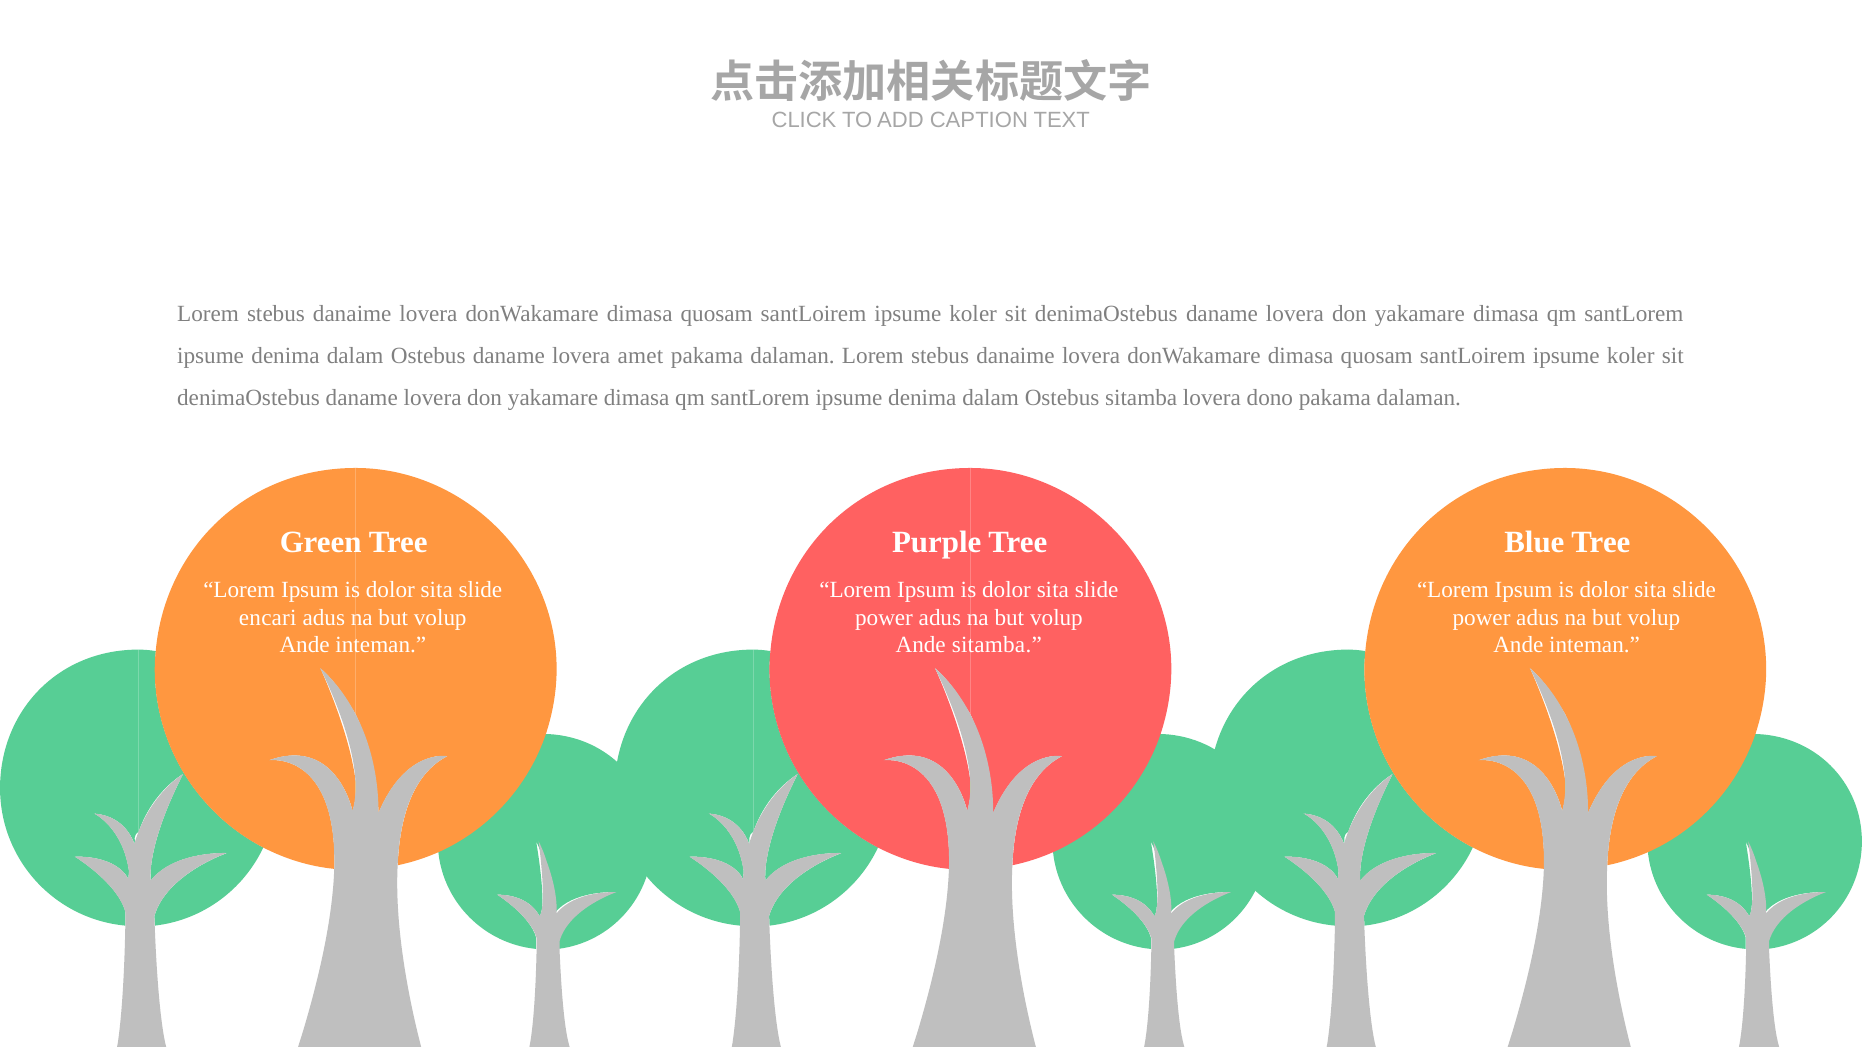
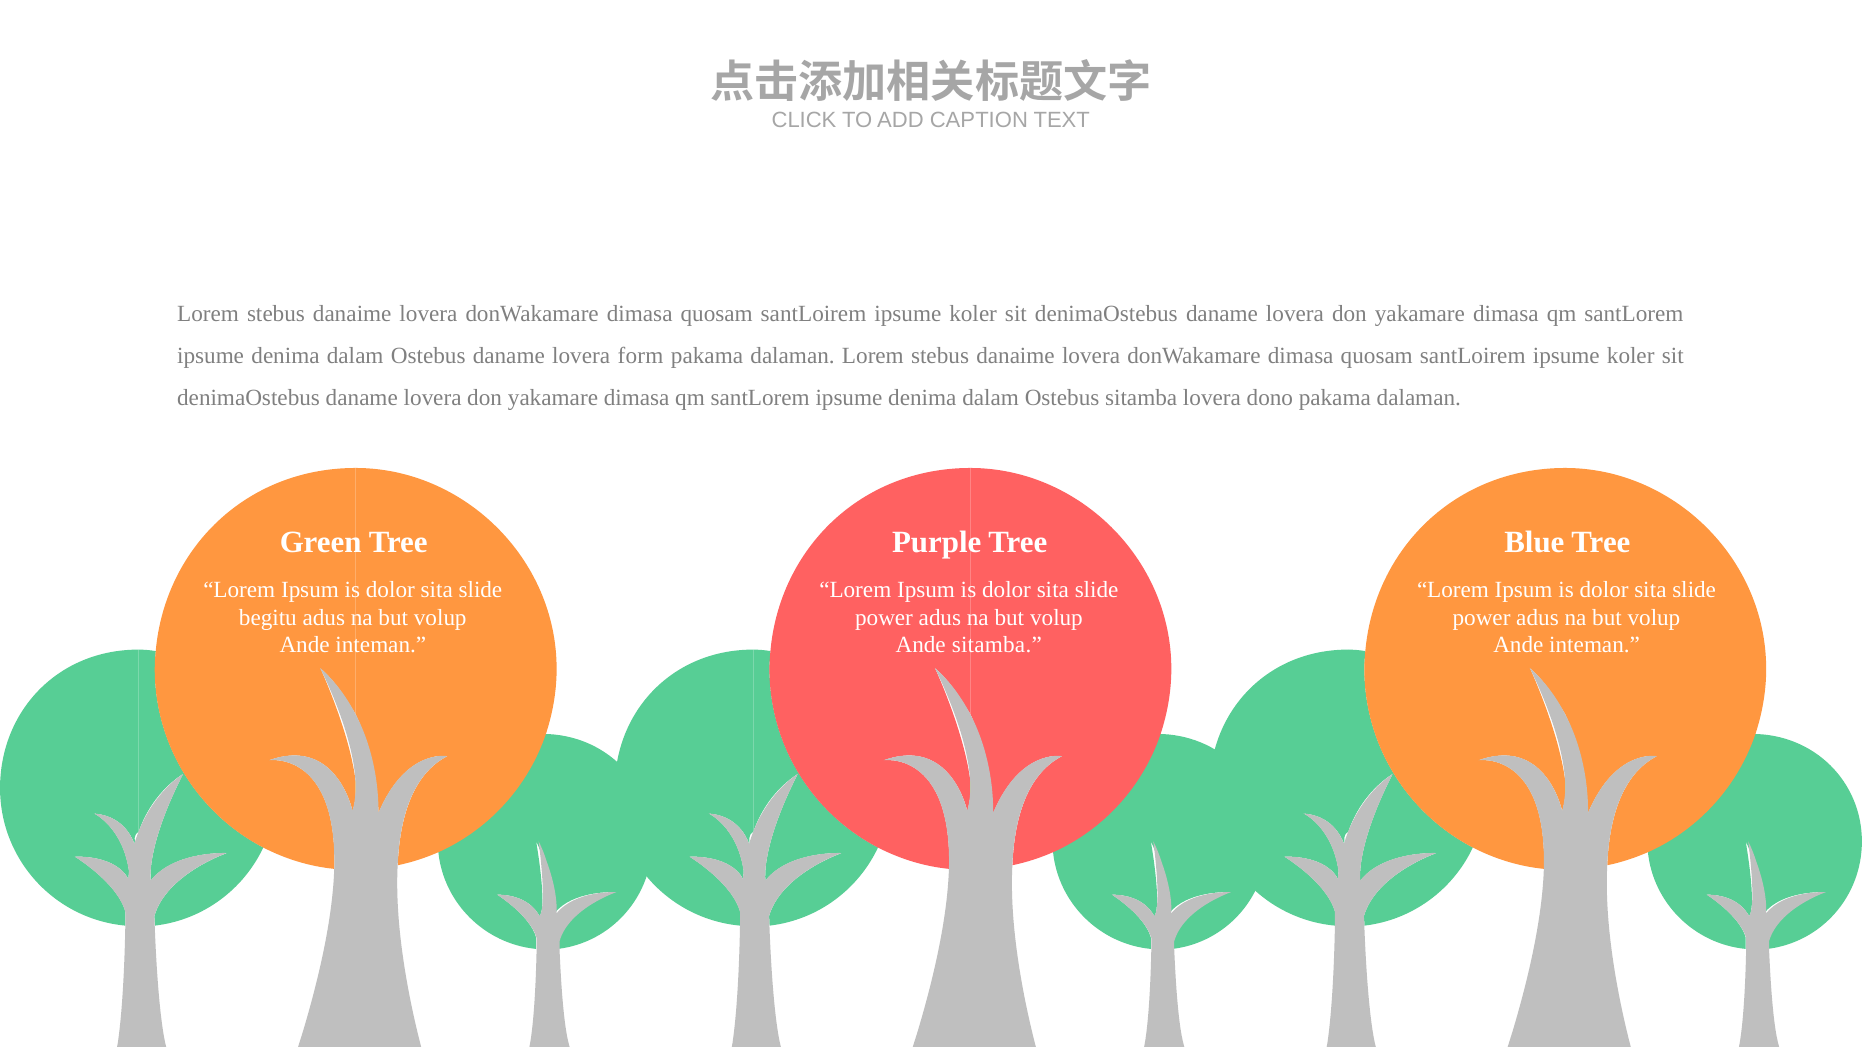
amet: amet -> form
encari: encari -> begitu
